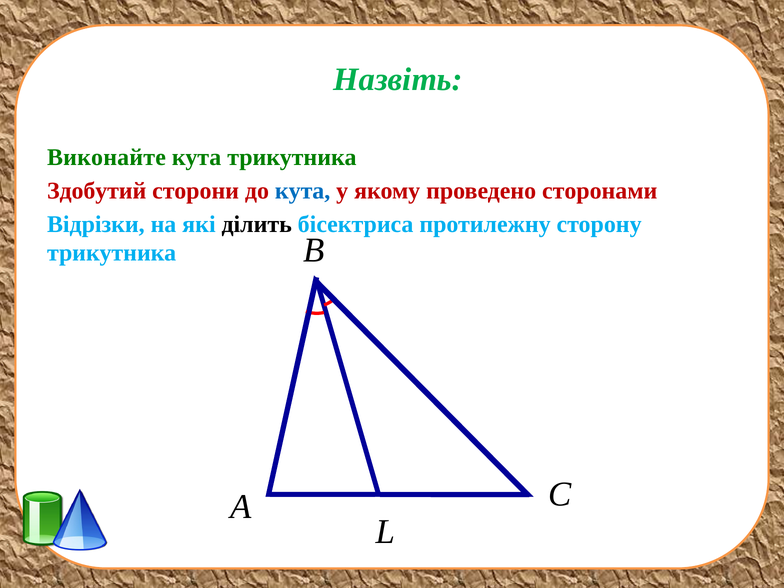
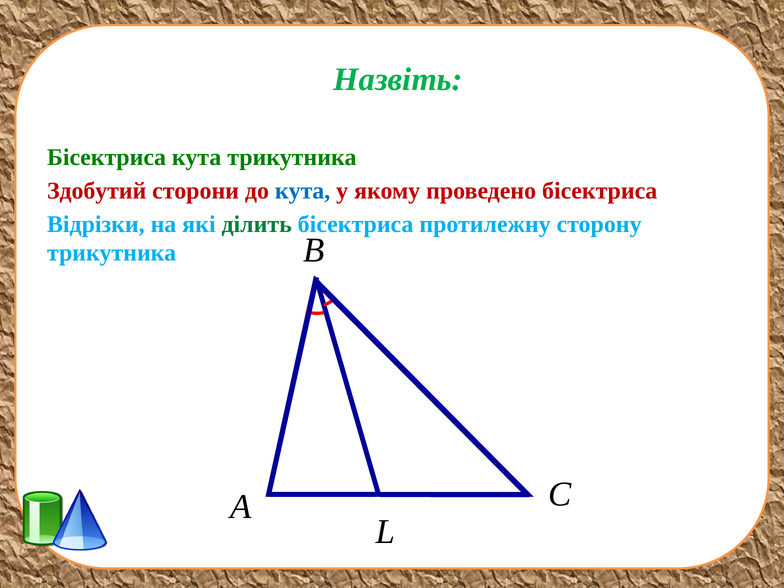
Виконайте at (106, 157): Виконайте -> Бісектриса
проведено сторонами: сторонами -> бісектриса
ділить colour: black -> green
